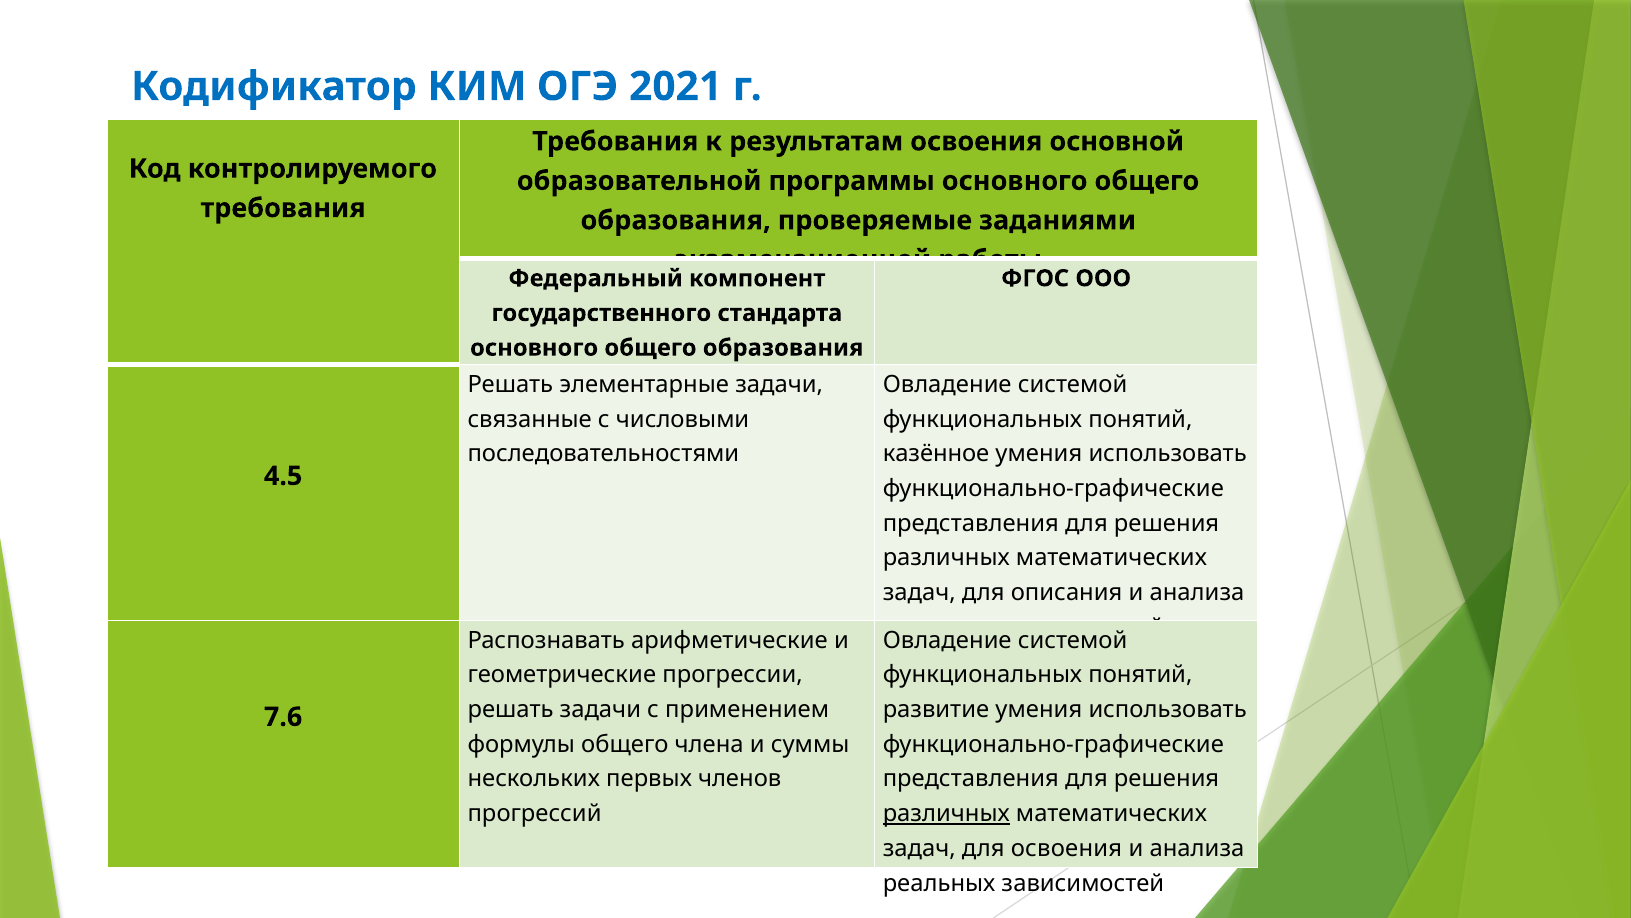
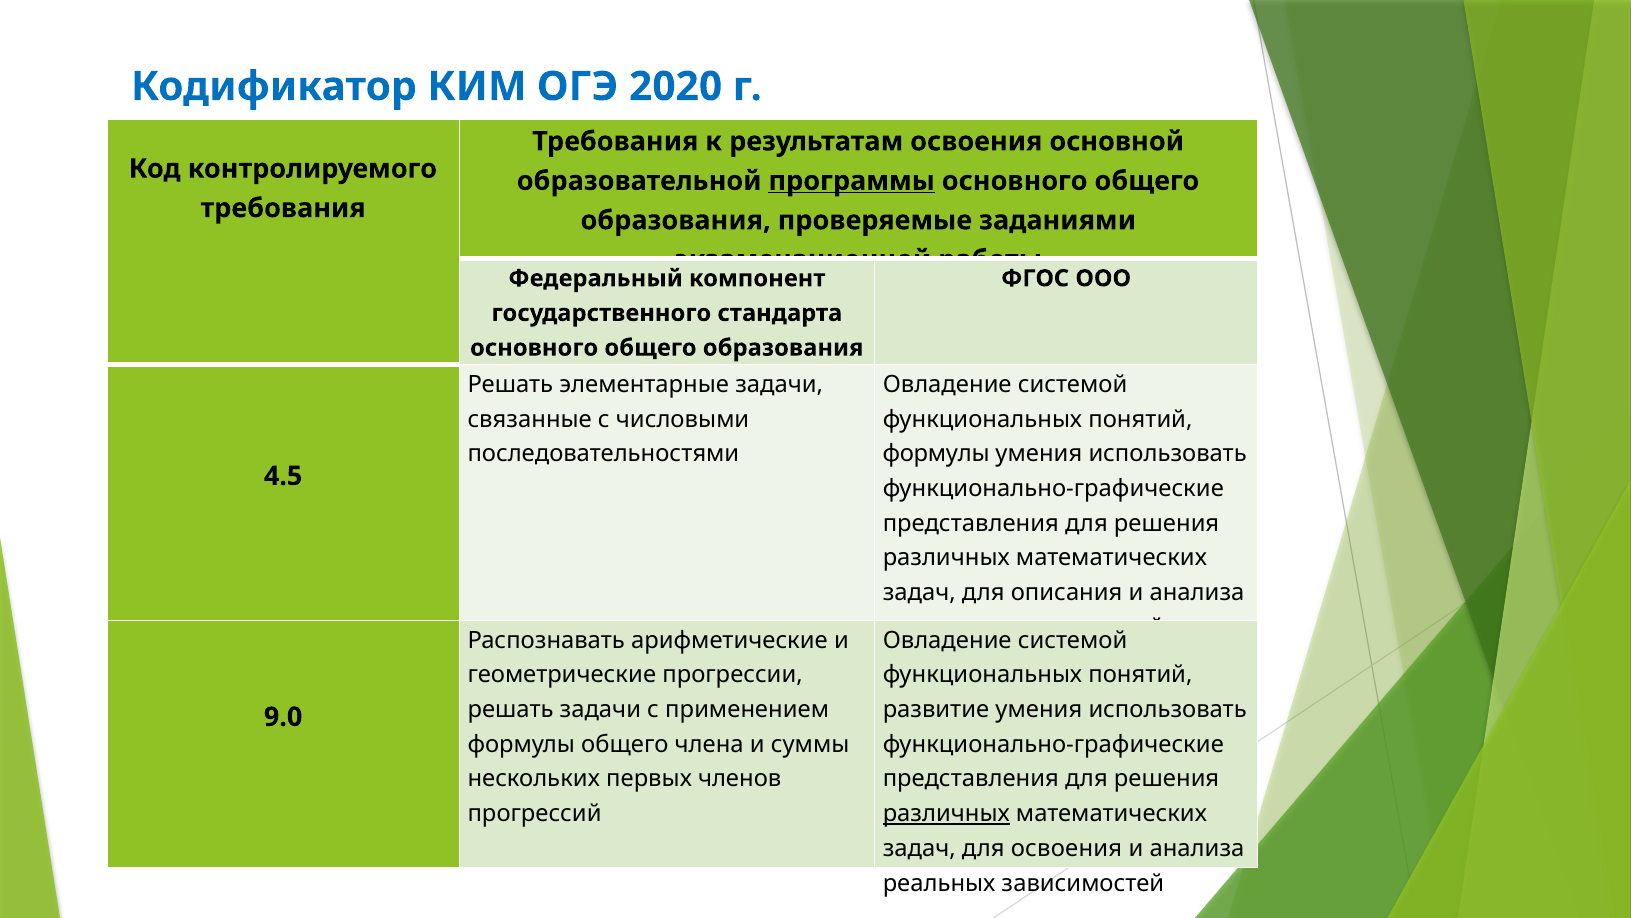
2021: 2021 -> 2020
программы underline: none -> present
казённое at (936, 454): казённое -> формулы
7.6: 7.6 -> 9.0
